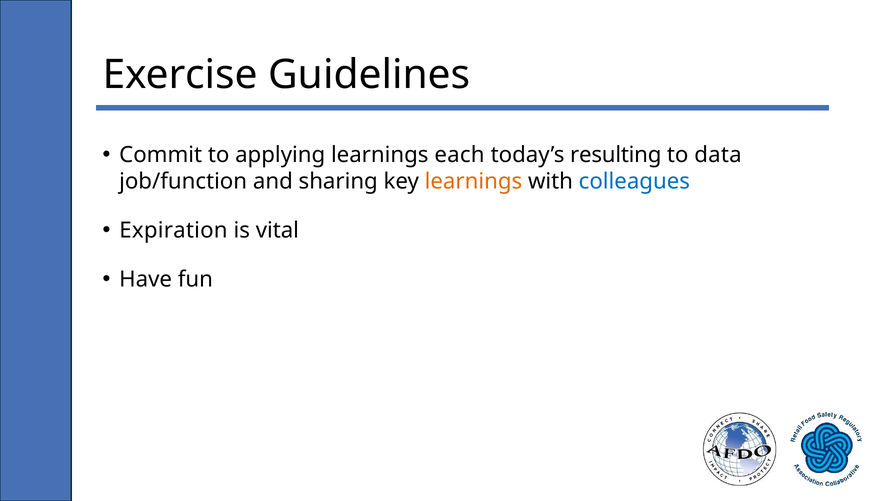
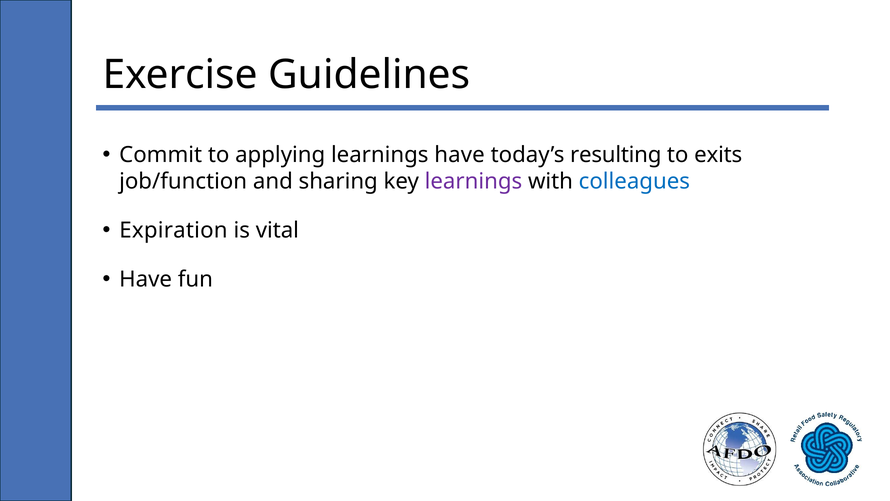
learnings each: each -> have
data: data -> exits
learnings at (473, 181) colour: orange -> purple
